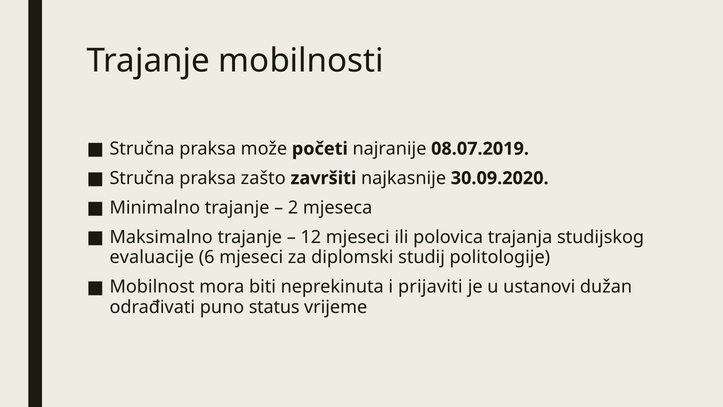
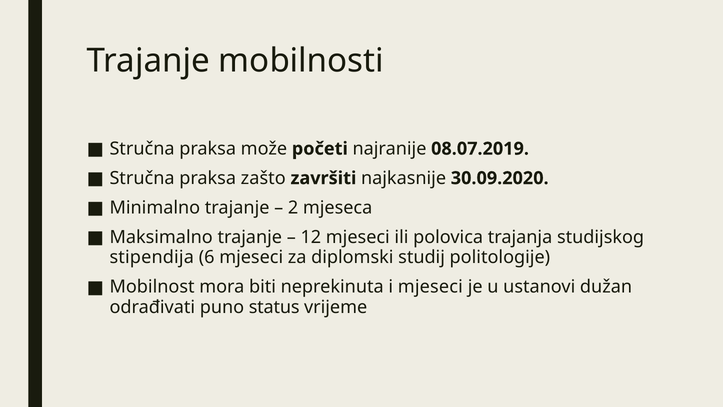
evaluacije: evaluacije -> stipendija
i prijaviti: prijaviti -> mjeseci
